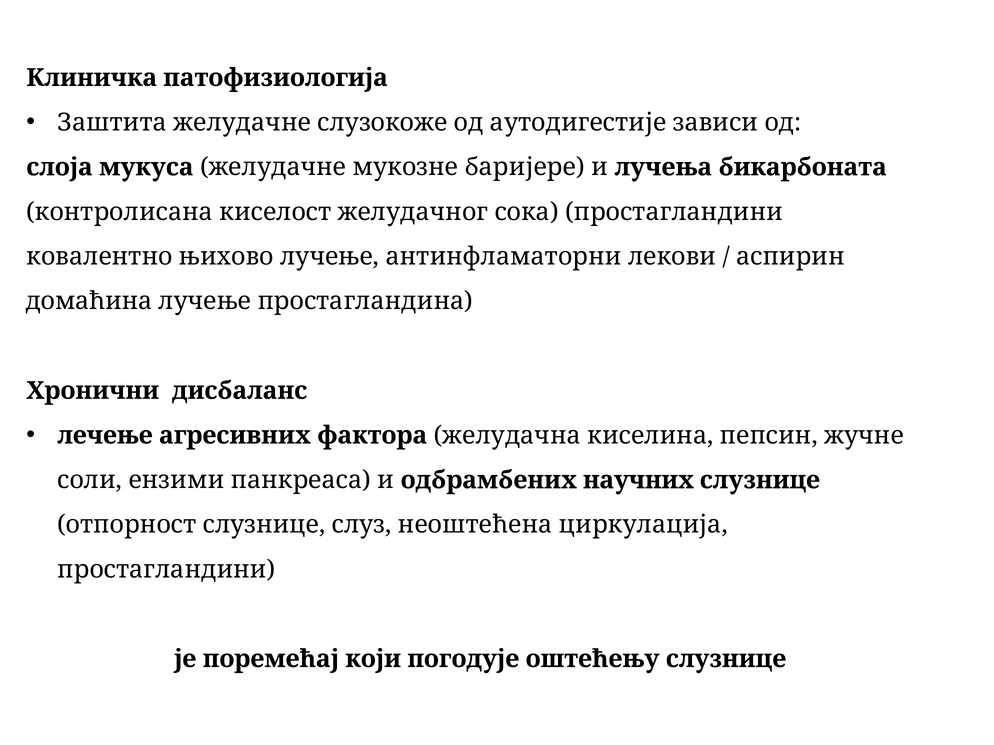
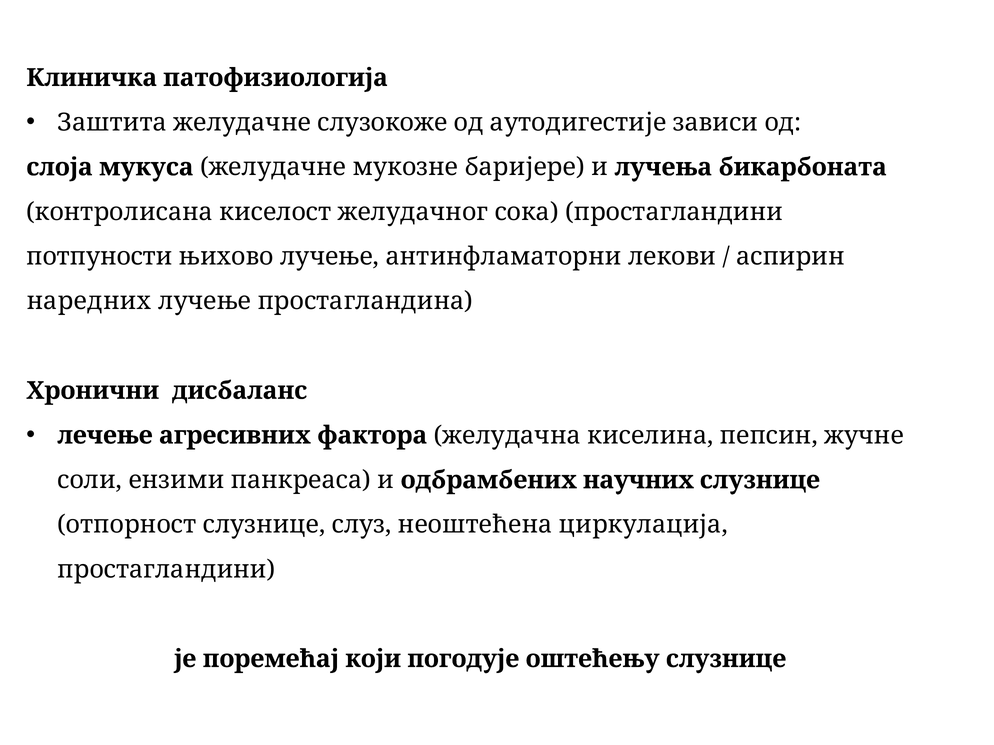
ковалентно: ковалентно -> потпуности
домаћина: домаћина -> наредних
